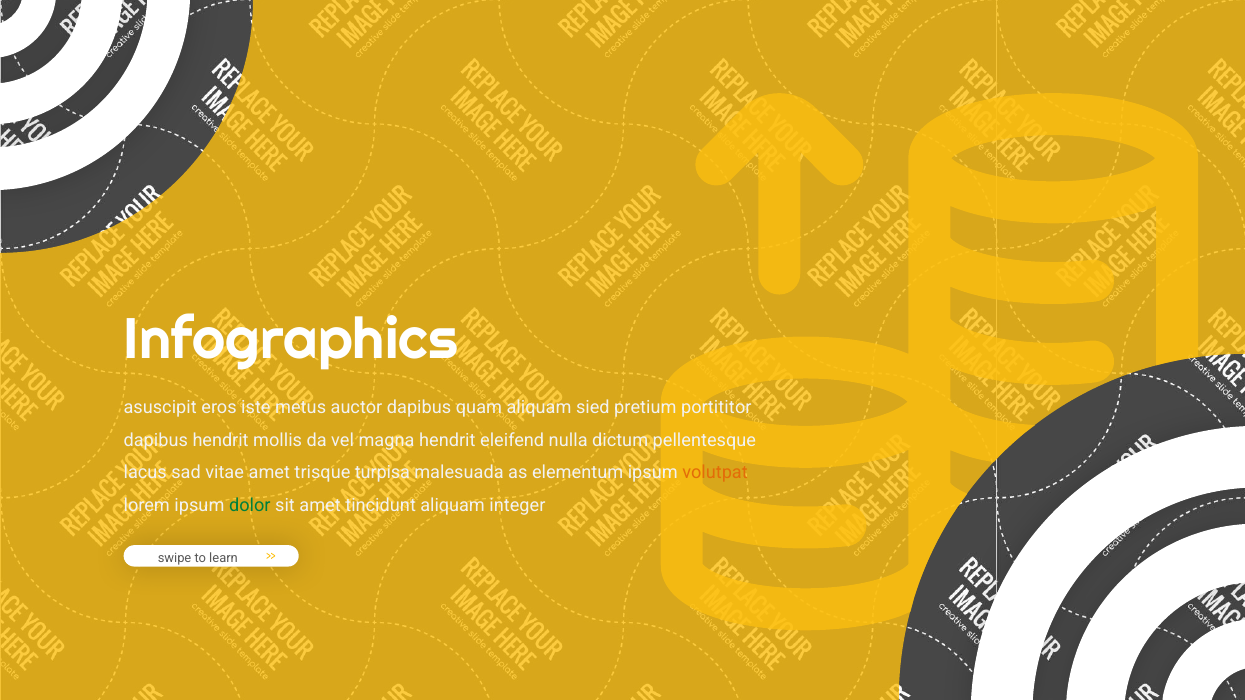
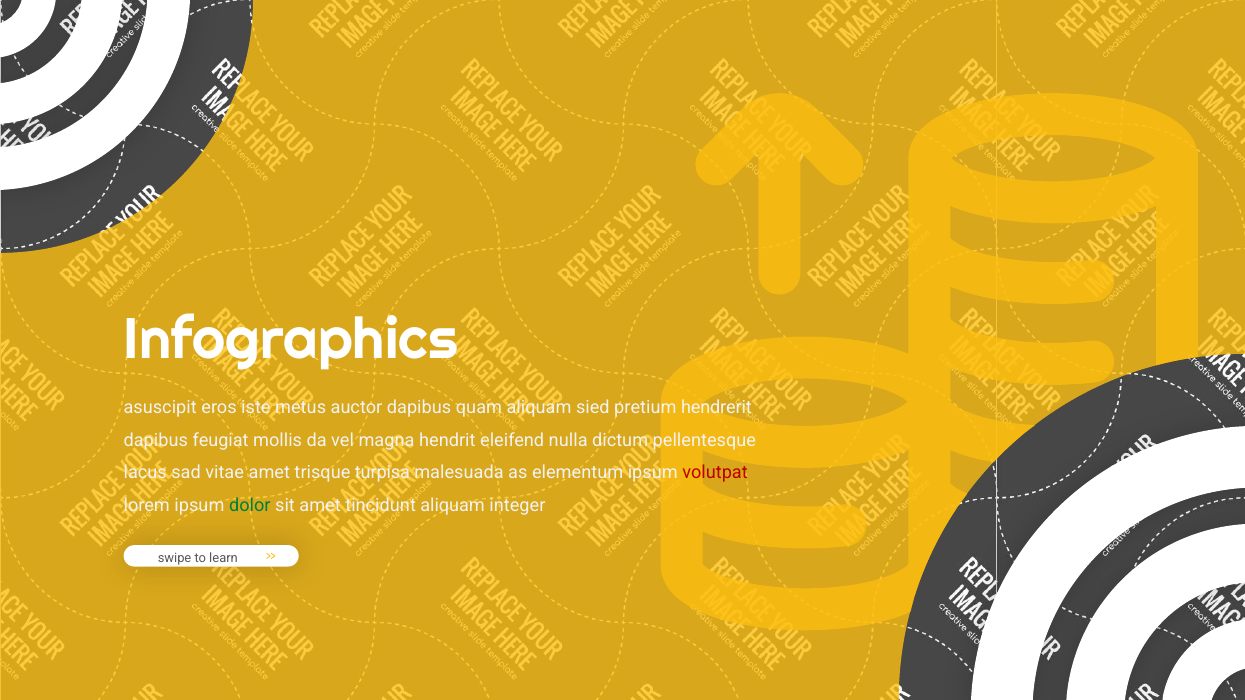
portititor: portititor -> hendrerit
dapibus hendrit: hendrit -> feugiat
volutpat colour: orange -> red
